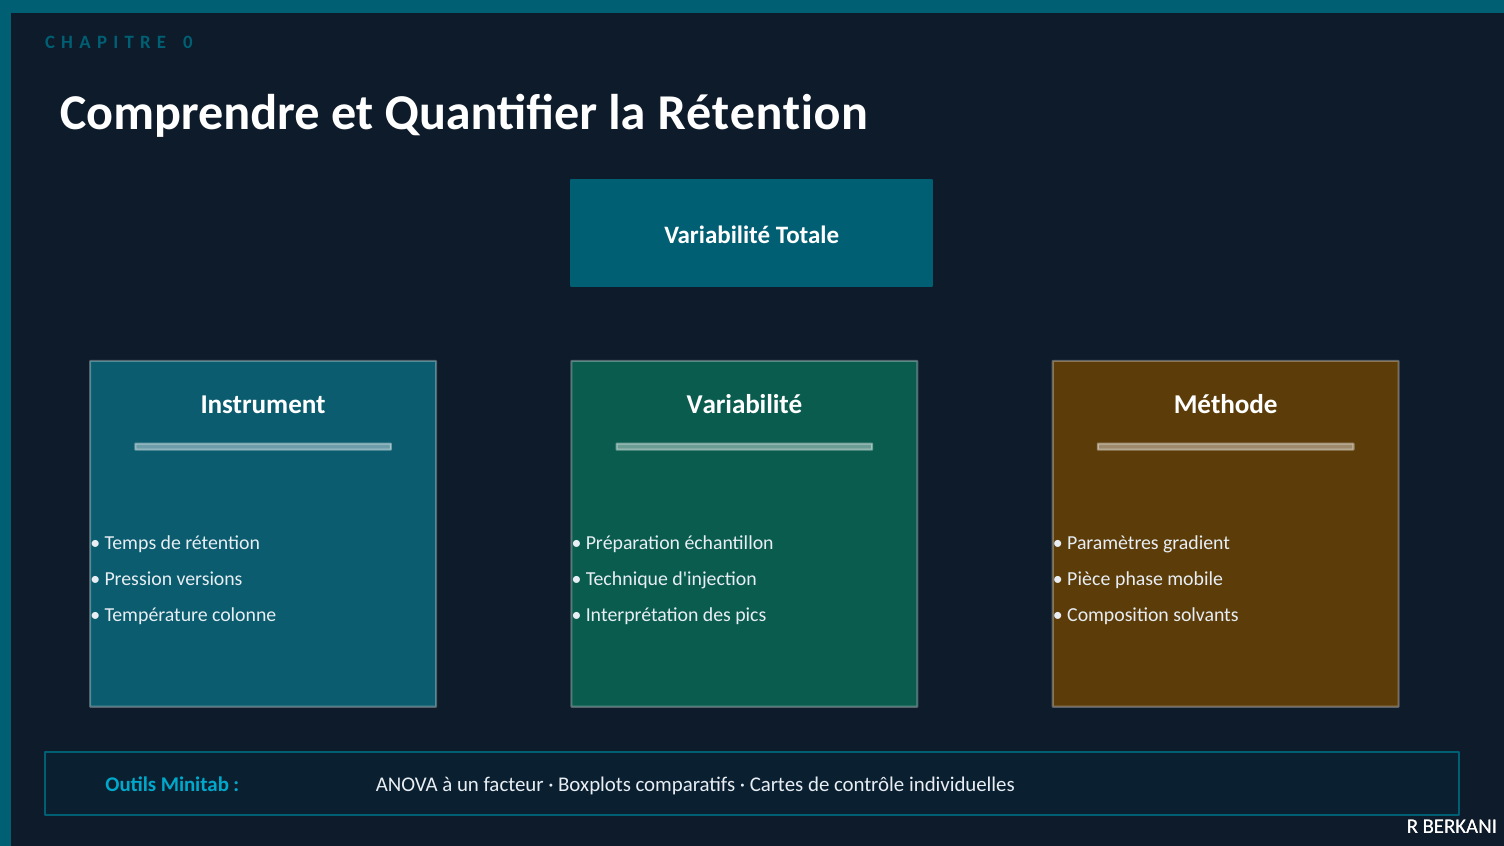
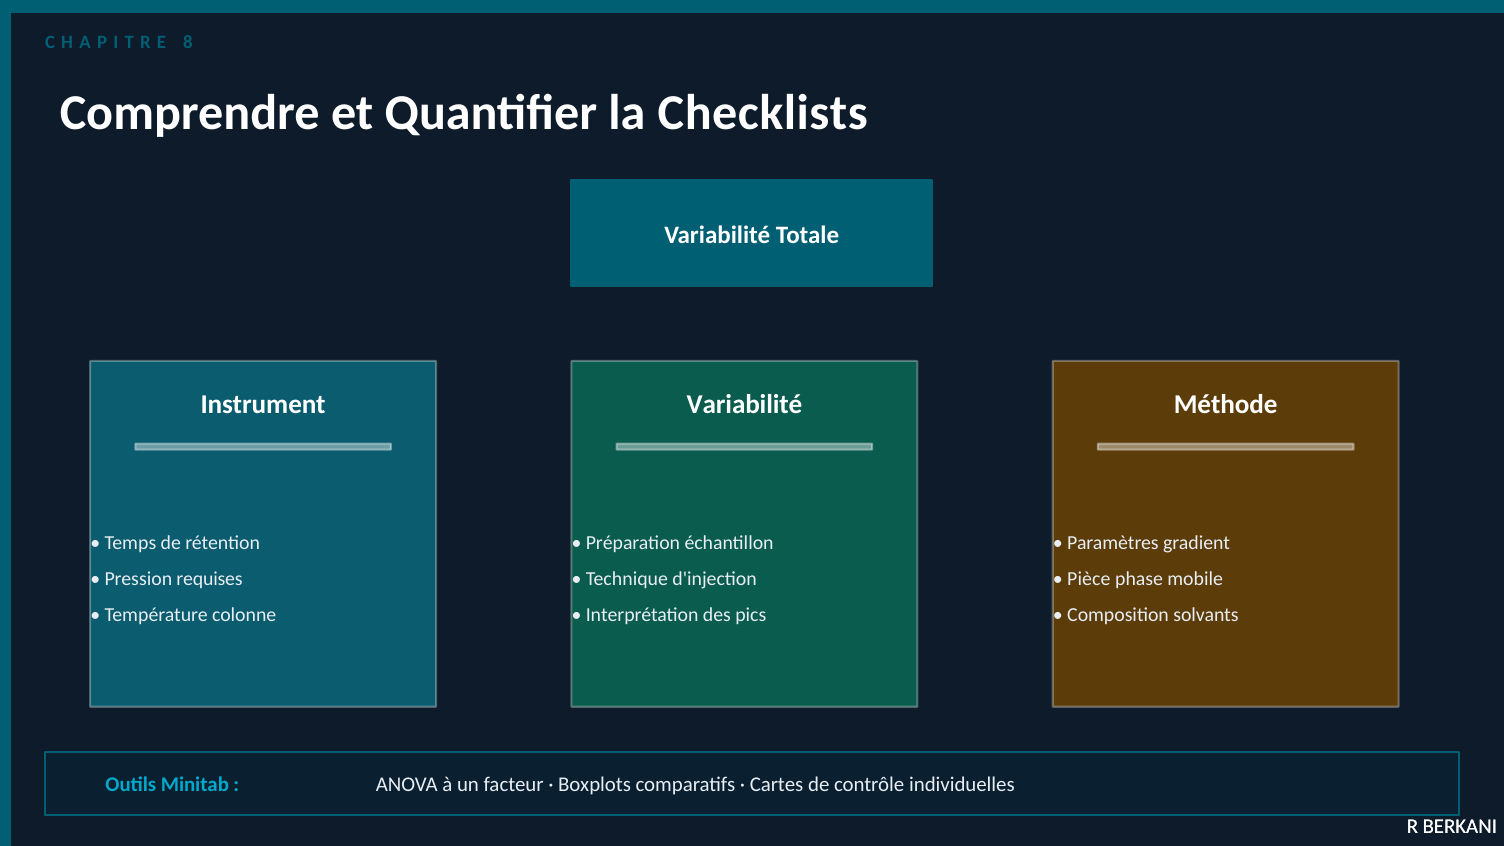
0: 0 -> 8
la Rétention: Rétention -> Checklists
versions: versions -> requises
